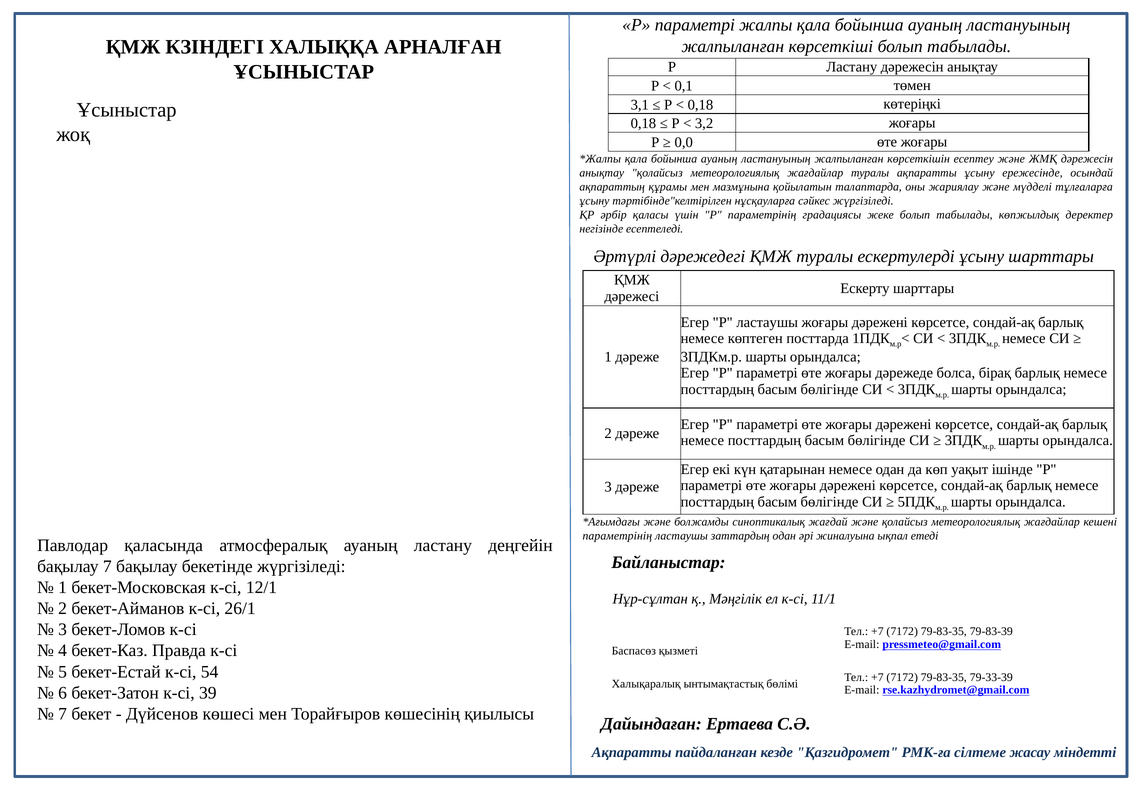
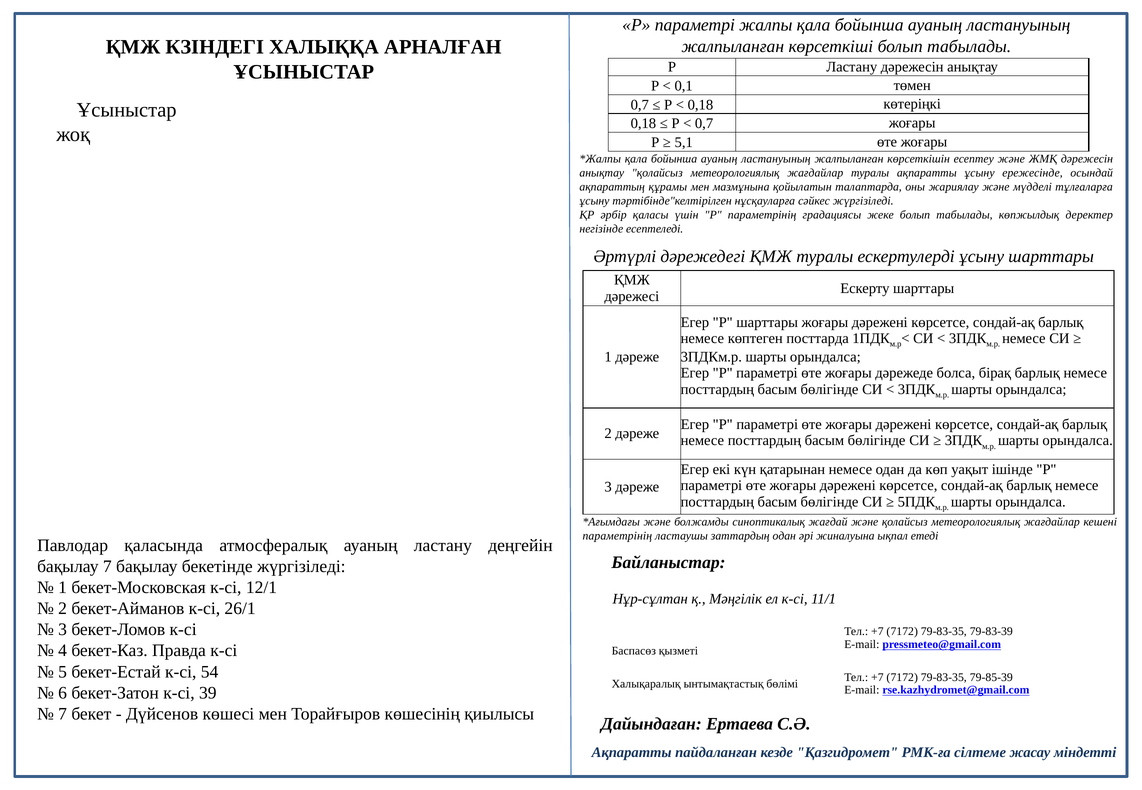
3,1 at (640, 105): 3,1 -> 0,7
3,2 at (704, 124): 3,2 -> 0,7
0,0: 0,0 -> 5,1
Р ластаушы: ластаушы -> шарттары
79-33-39: 79-33-39 -> 79-85-39
